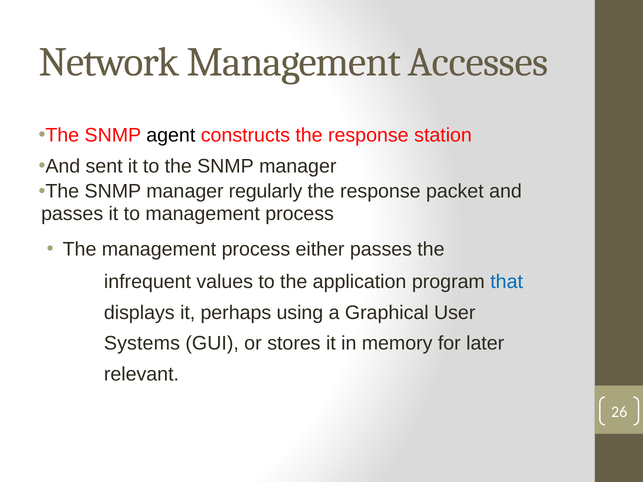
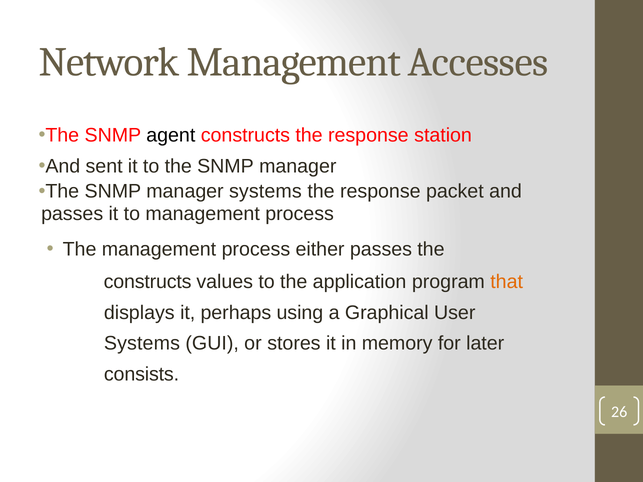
manager regularly: regularly -> systems
infrequent at (148, 282): infrequent -> constructs
that colour: blue -> orange
relevant: relevant -> consists
